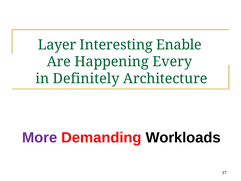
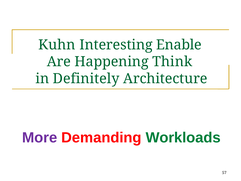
Layer: Layer -> Kuhn
Every: Every -> Think
Workloads colour: black -> green
